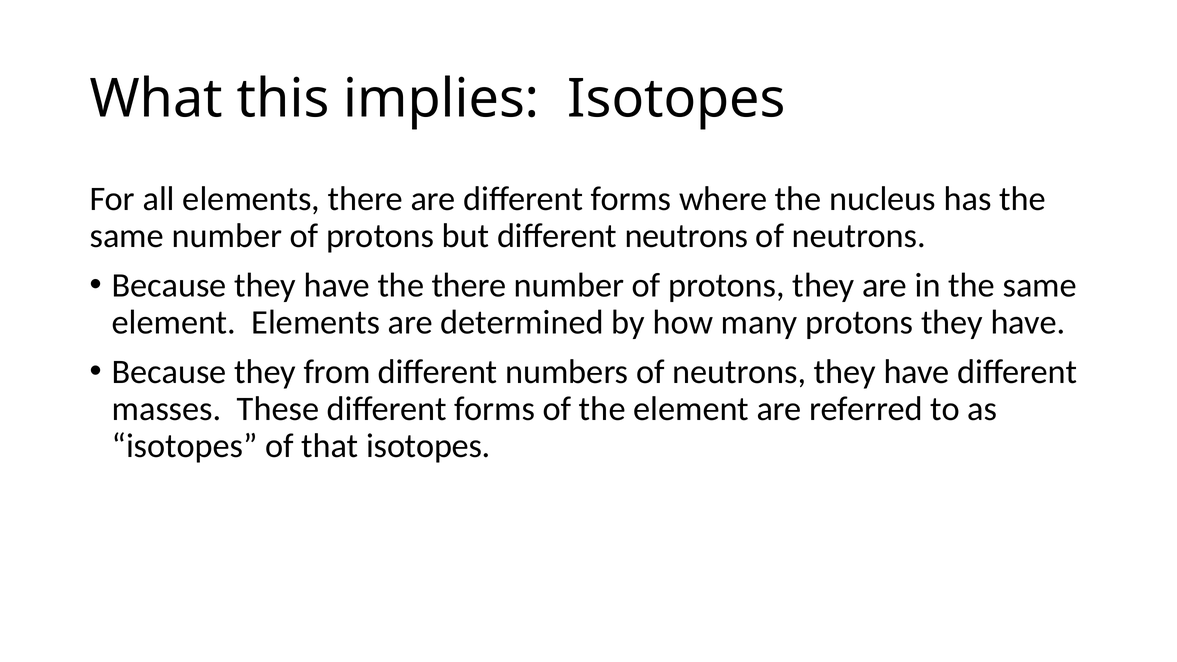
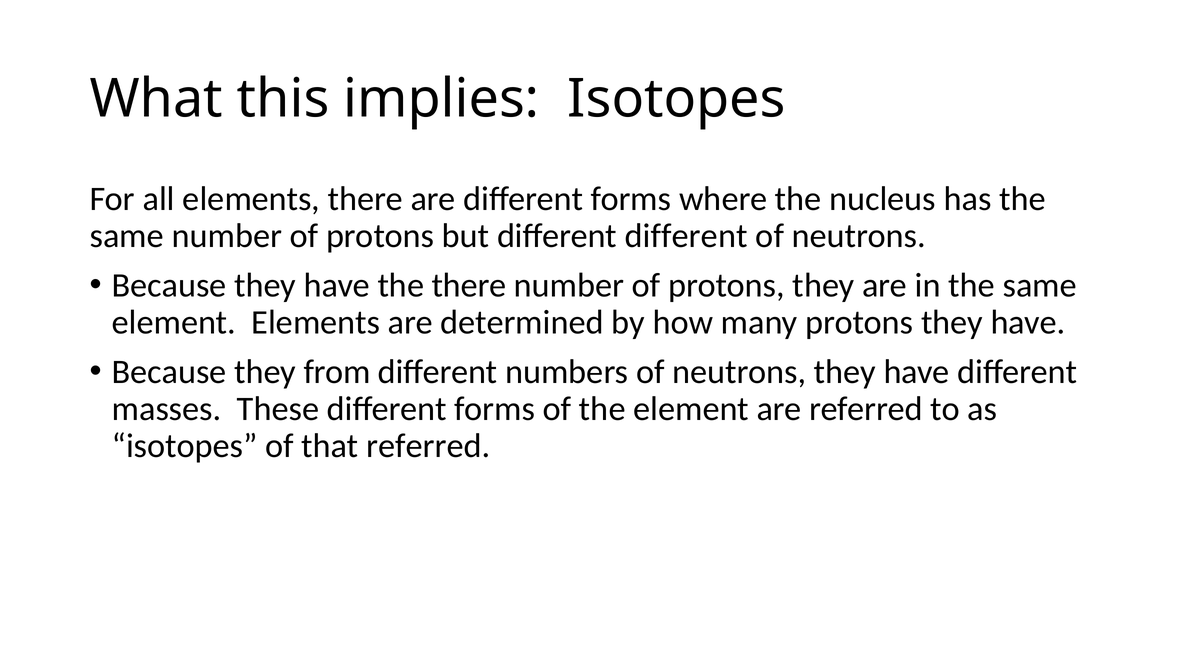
different neutrons: neutrons -> different
that isotopes: isotopes -> referred
